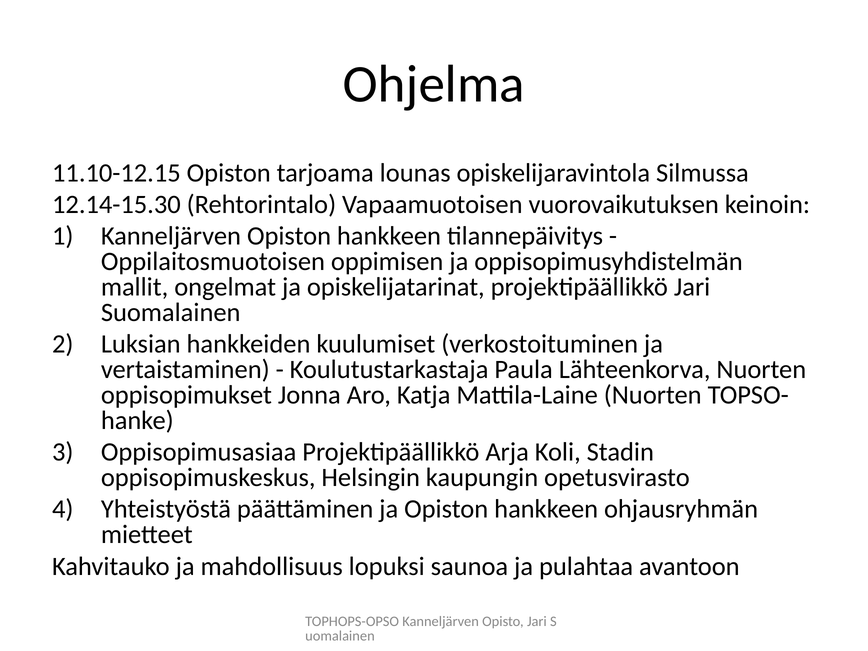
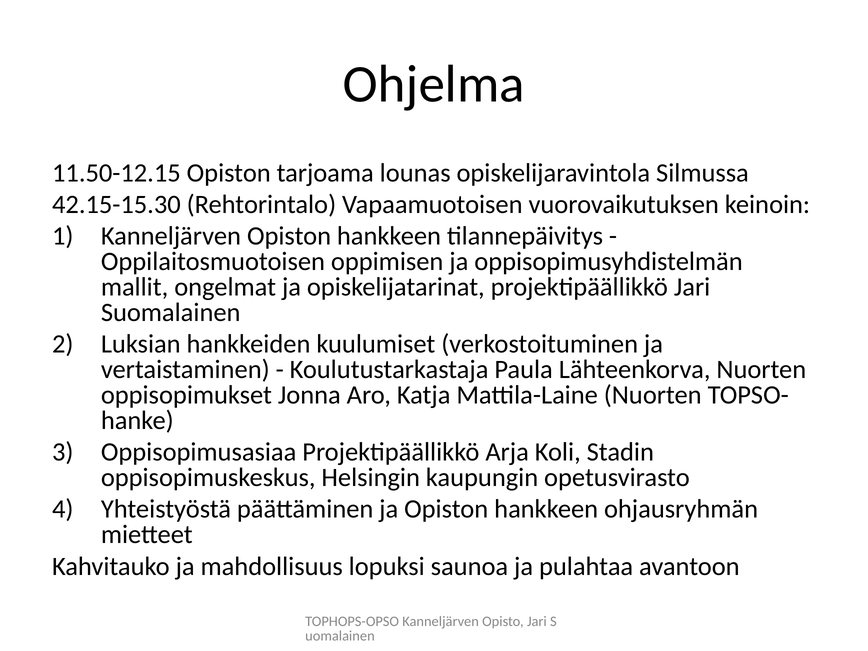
11.10-12.15: 11.10-12.15 -> 11.50-12.15
12.14-15.30: 12.14-15.30 -> 42.15-15.30
